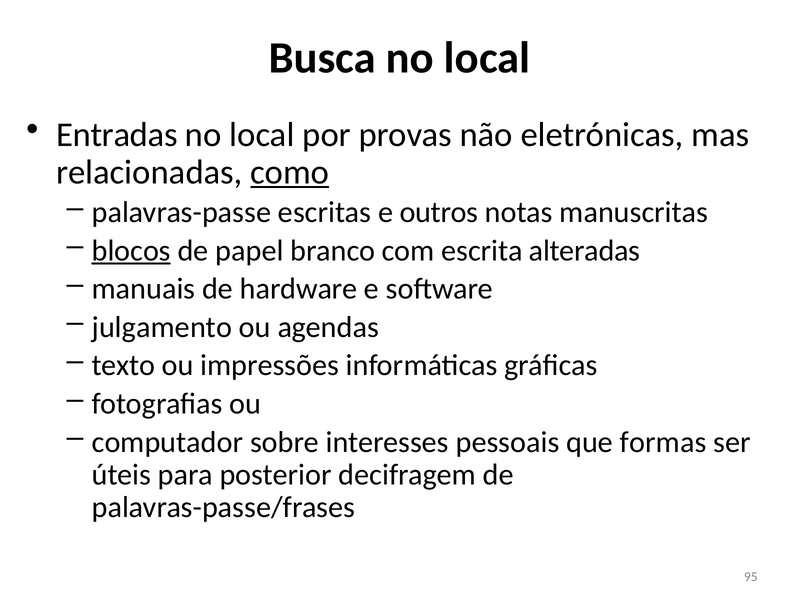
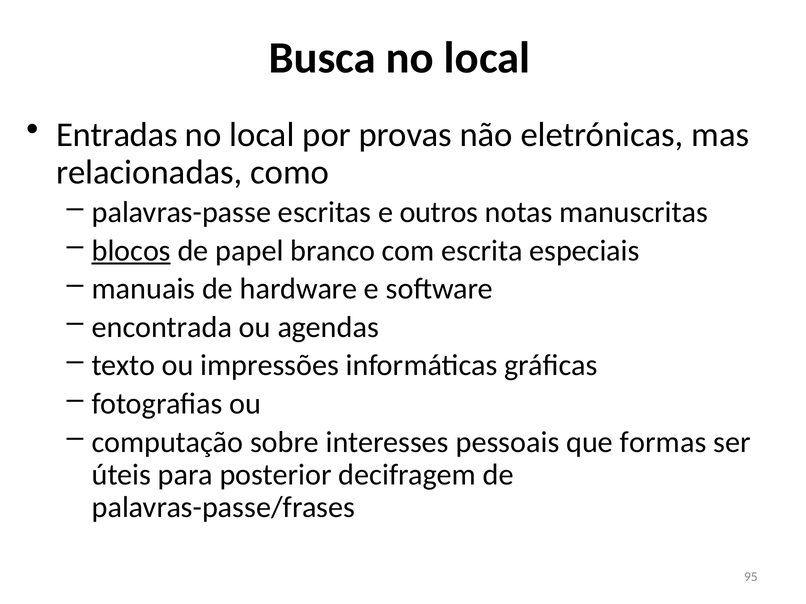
como underline: present -> none
alteradas: alteradas -> especiais
julgamento: julgamento -> encontrada
computador: computador -> computação
